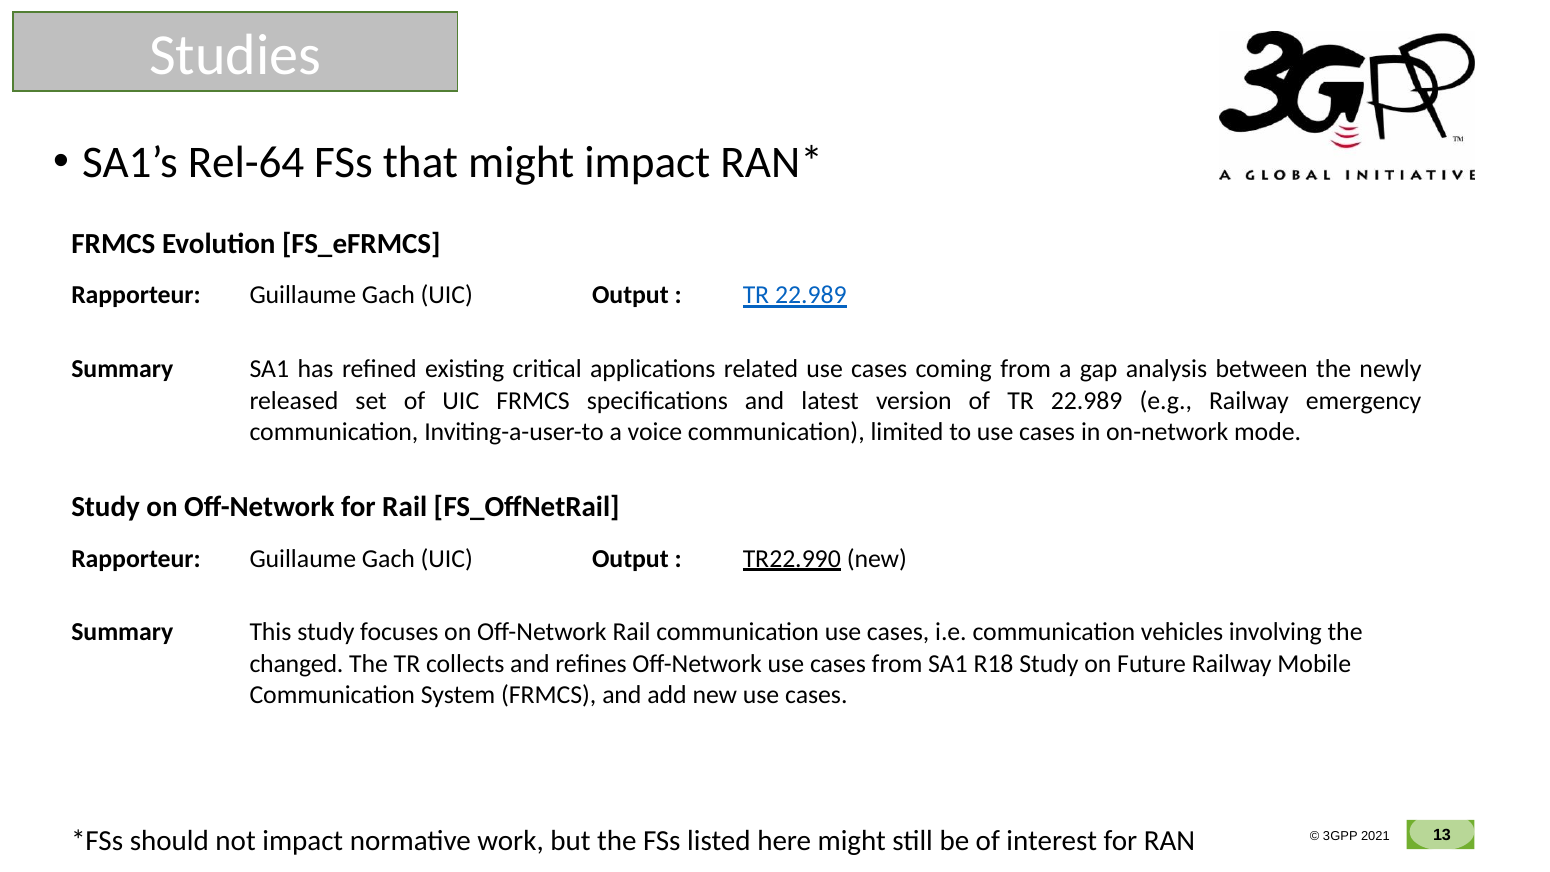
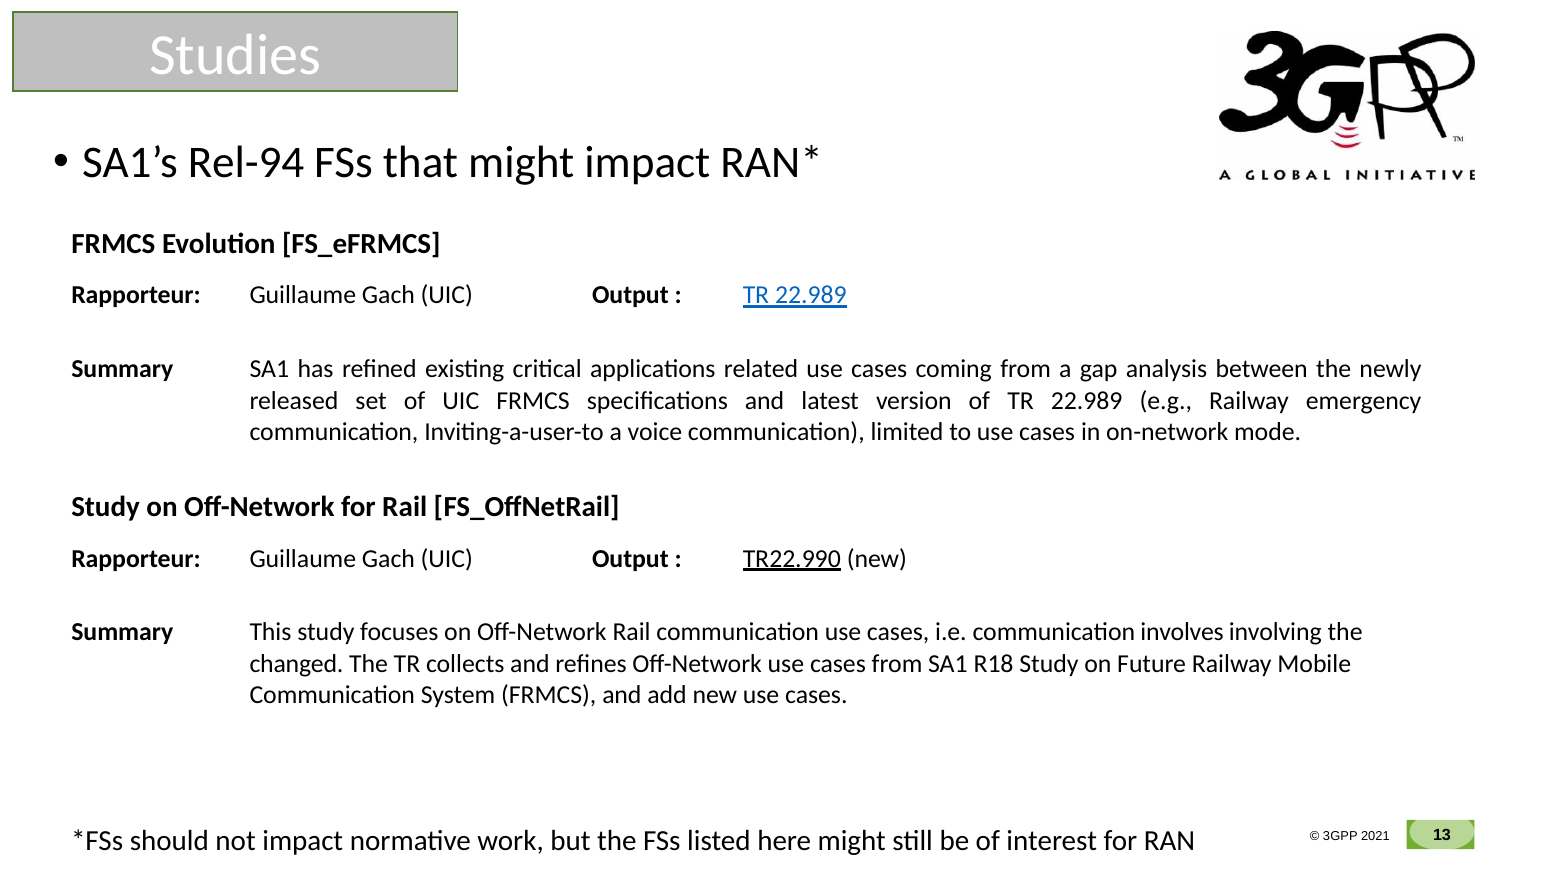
Rel-64: Rel-64 -> Rel-94
vehicles: vehicles -> involves
